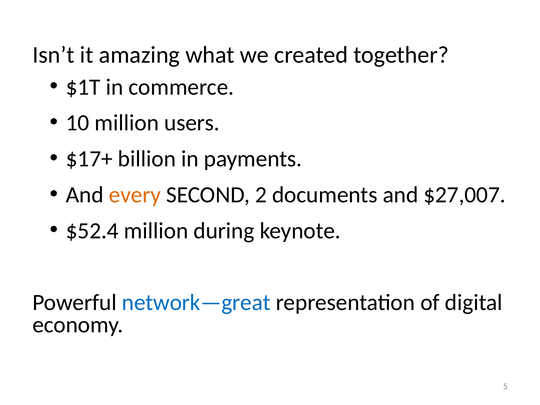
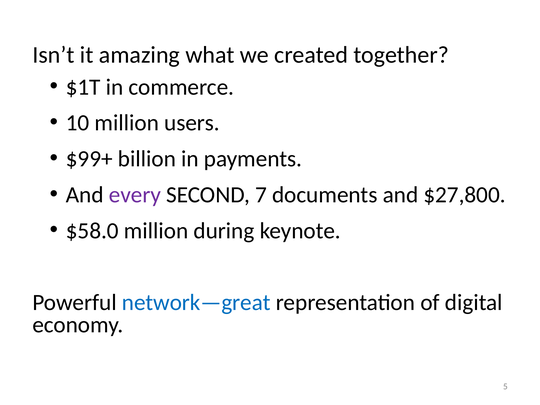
$17+: $17+ -> $99+
every colour: orange -> purple
2: 2 -> 7
$27,007: $27,007 -> $27,800
$52.4: $52.4 -> $58.0
